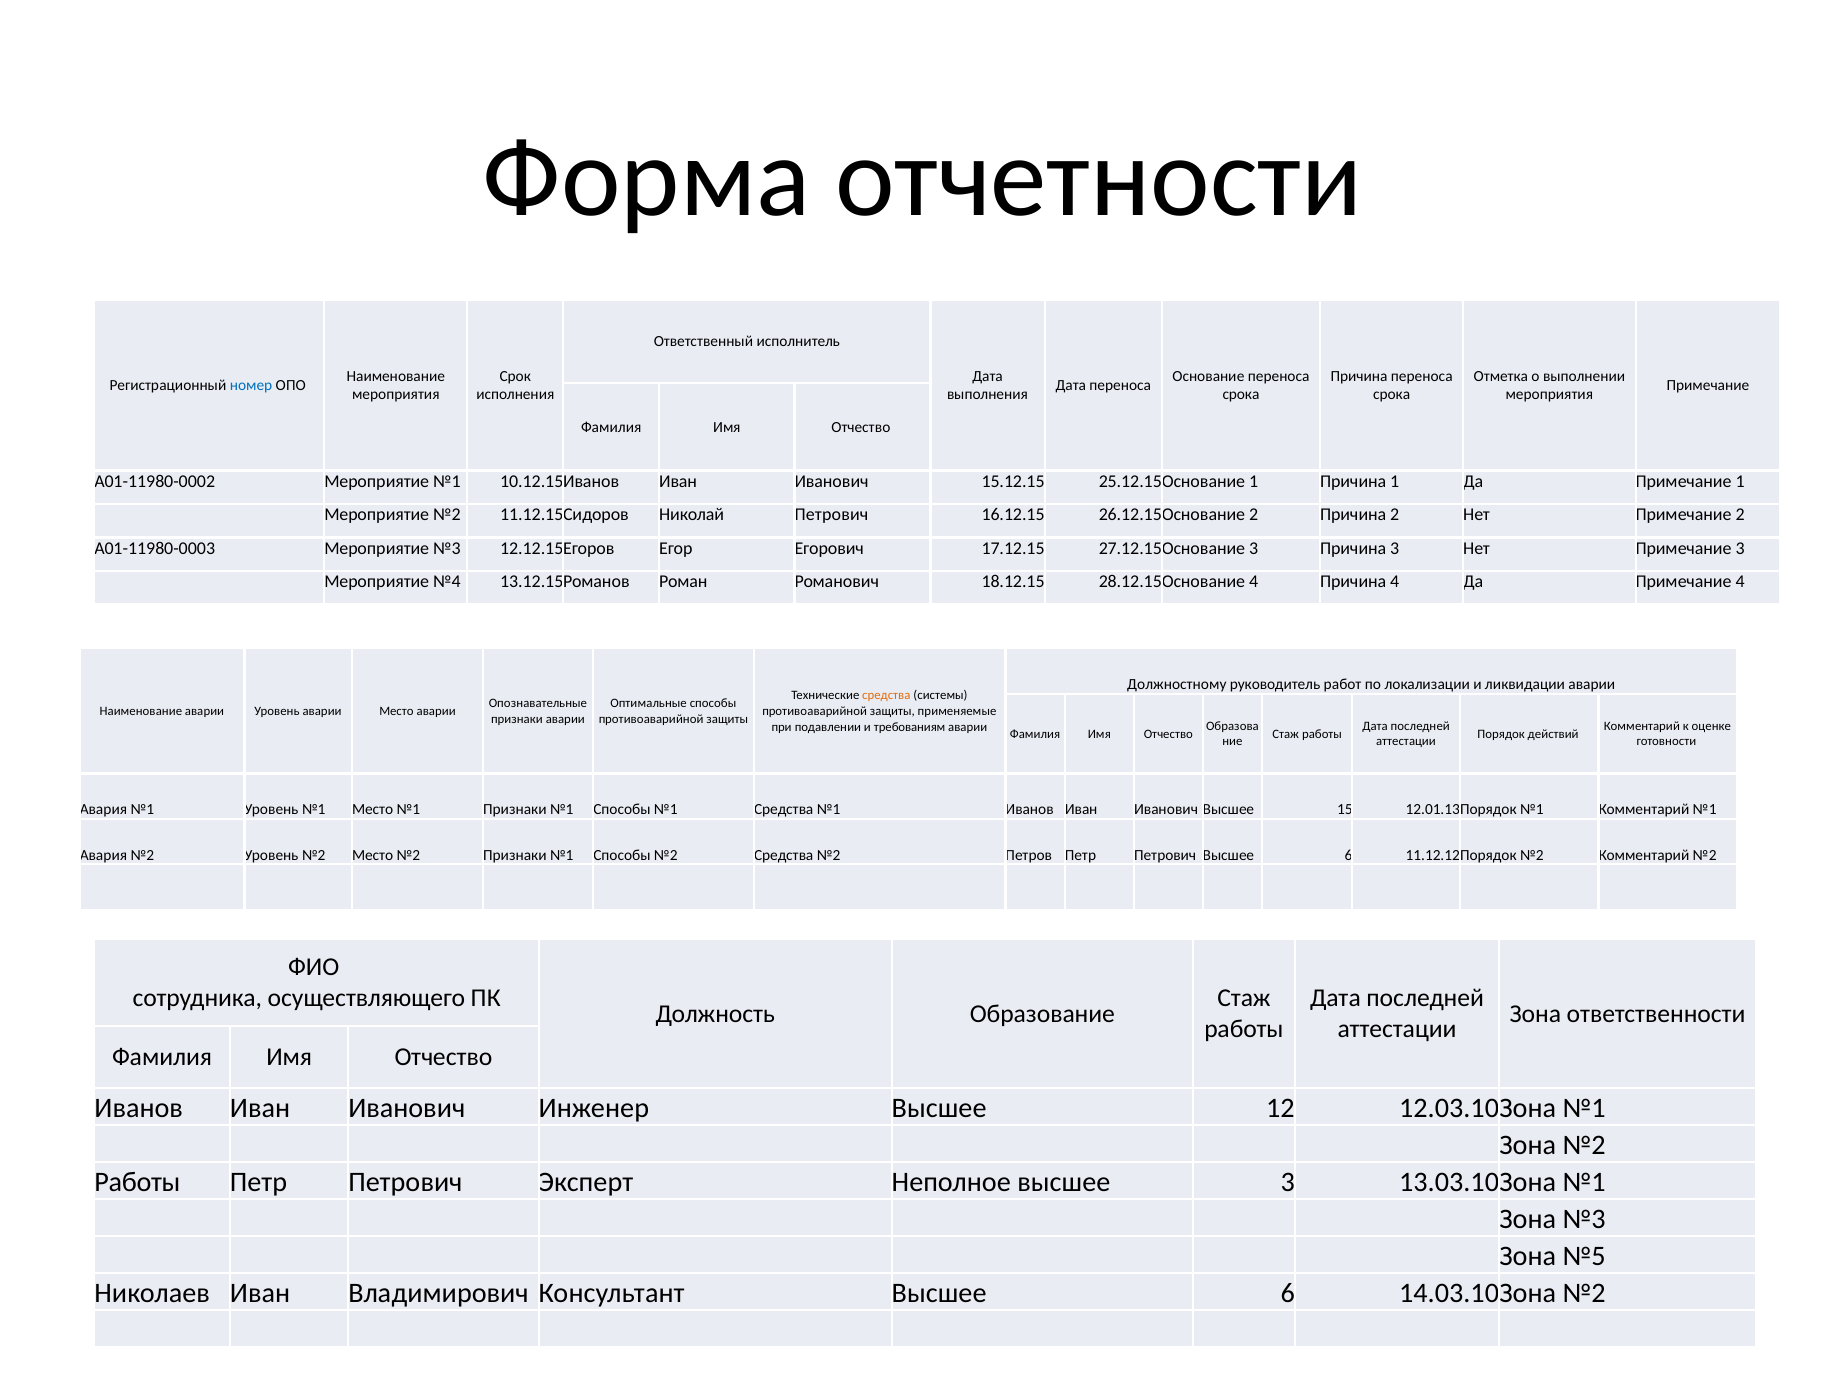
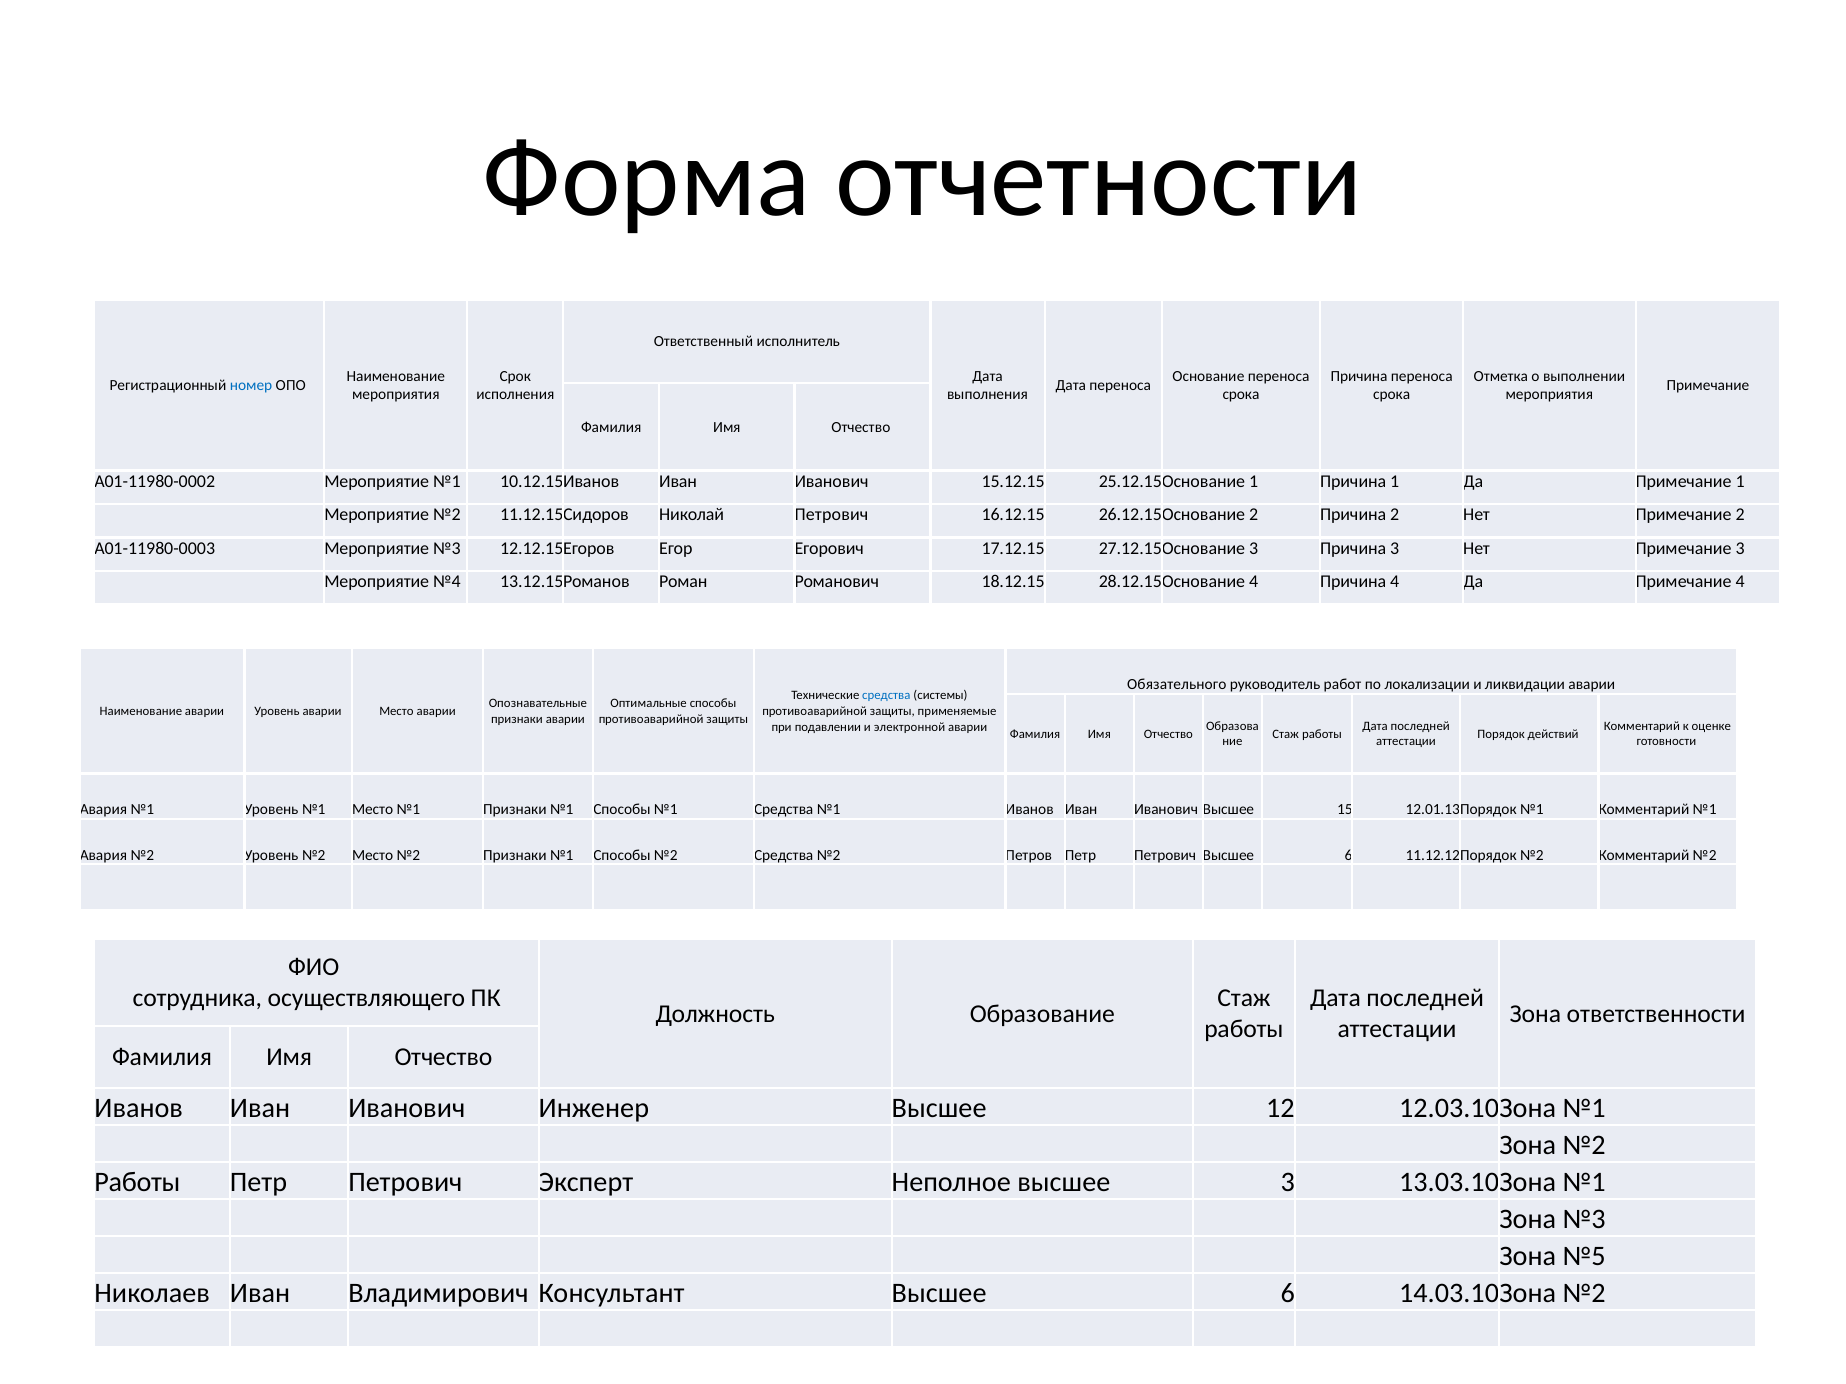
Должностному: Должностному -> Обязательного
средства at (886, 696) colour: orange -> blue
требованиям: требованиям -> электронной
